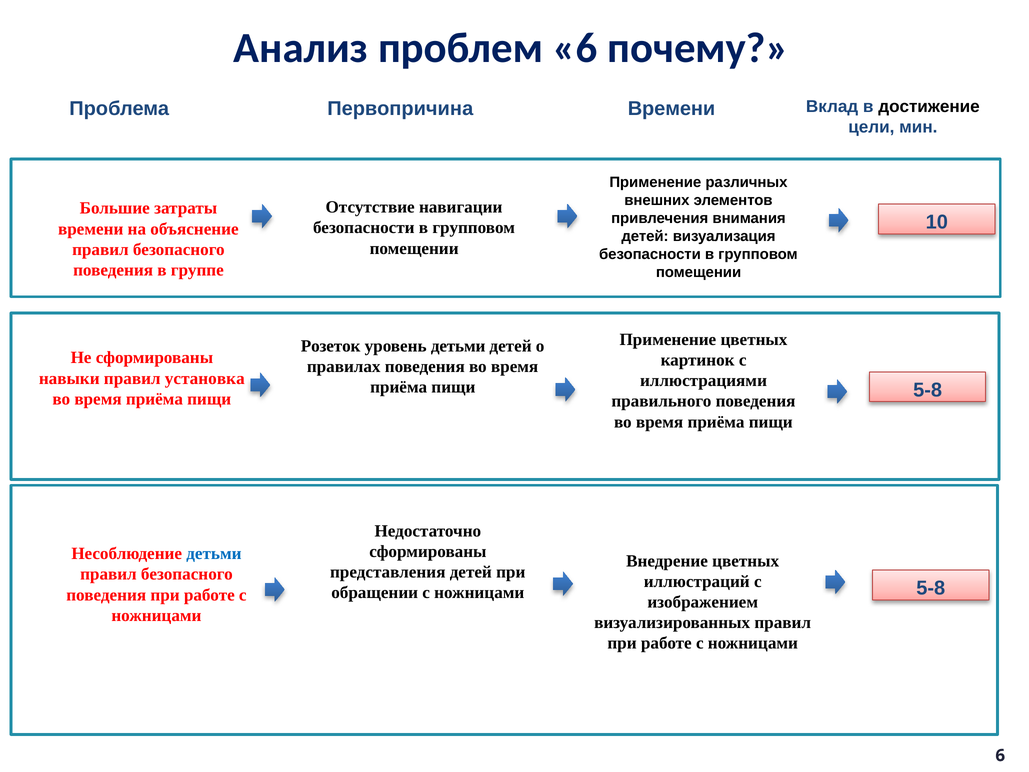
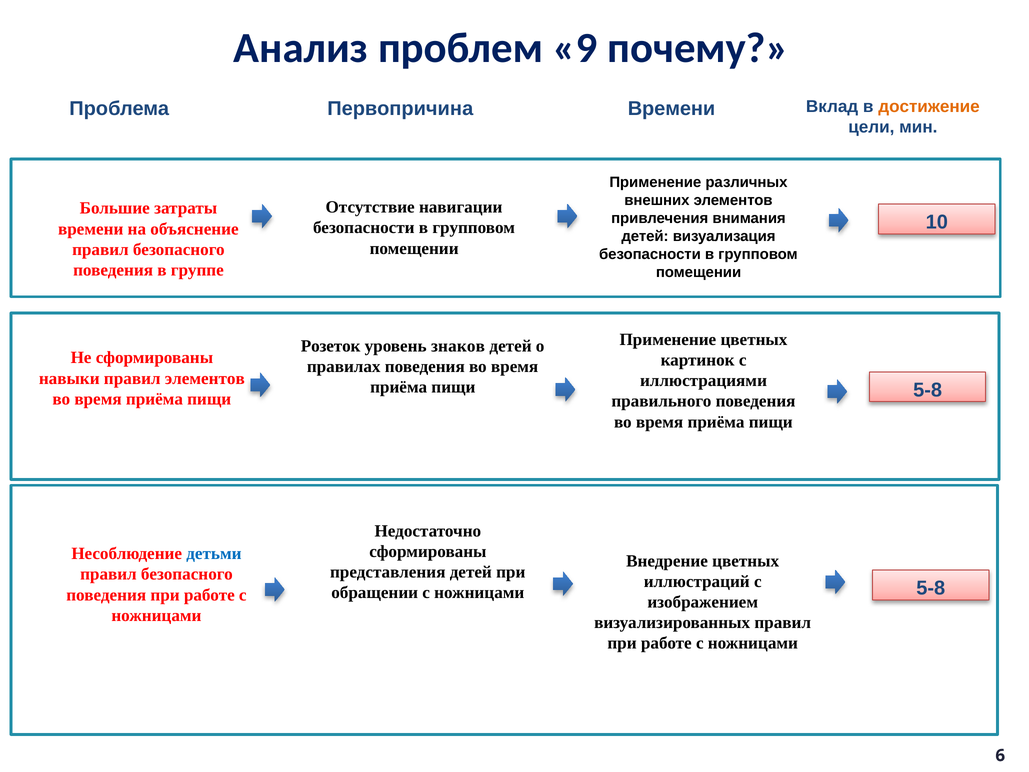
проблем 6: 6 -> 9
достижение colour: black -> orange
уровень детьми: детьми -> знаков
правил установка: установка -> элементов
